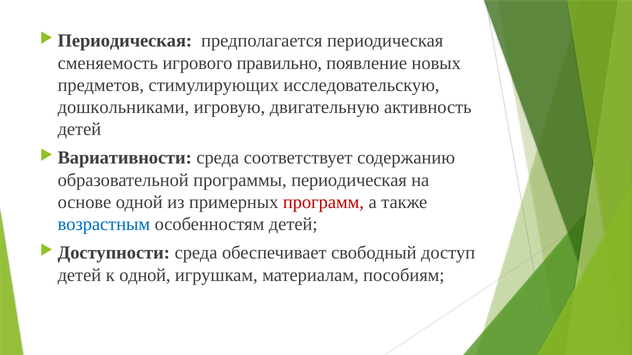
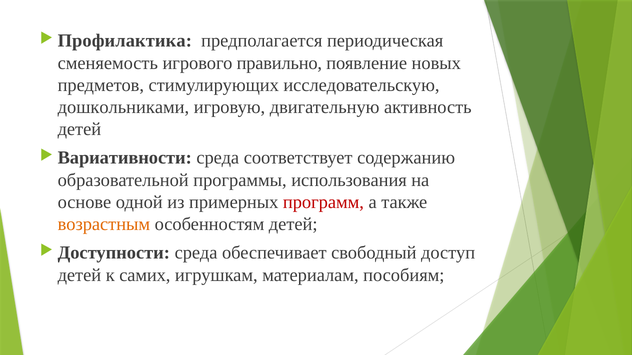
Периодическая at (125, 41): Периодическая -> Профилактика
программы периодическая: периодическая -> использования
возрастным colour: blue -> orange
к одной: одной -> самих
